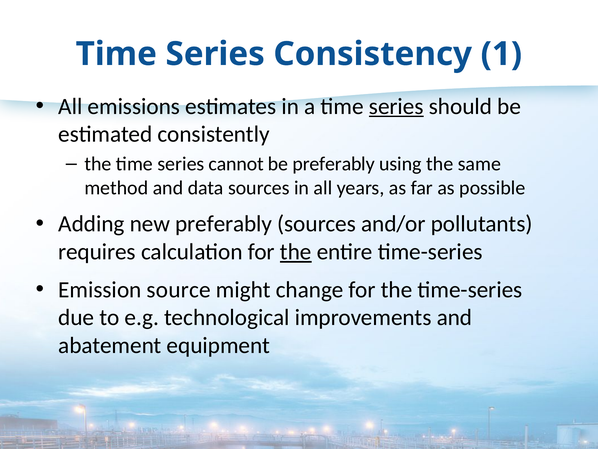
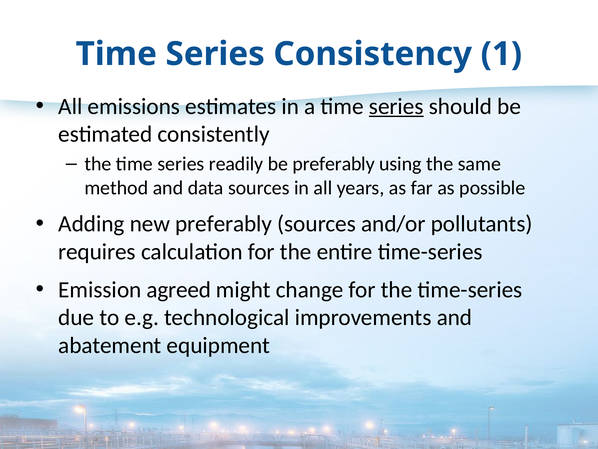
cannot: cannot -> readily
the at (296, 252) underline: present -> none
source: source -> agreed
